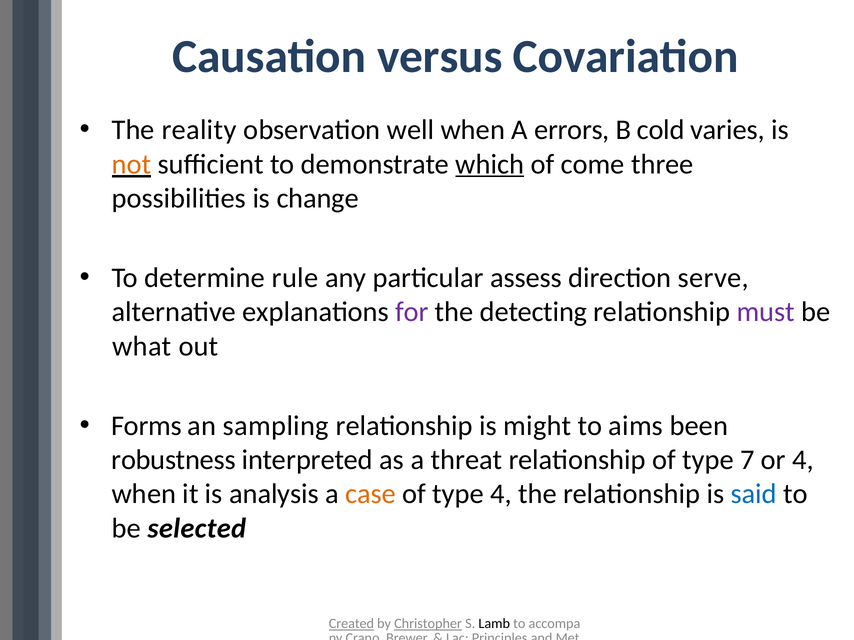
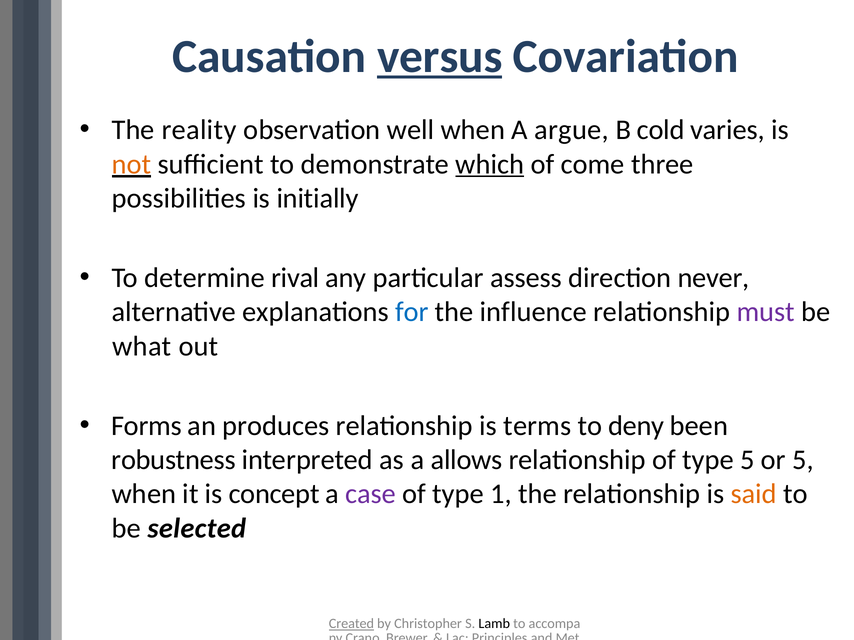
versus underline: none -> present
errors: errors -> argue
change: change -> initially
rule: rule -> rival
serve: serve -> never
for colour: purple -> blue
detecting: detecting -> influence
sampling: sampling -> produces
might: might -> terms
aims: aims -> deny
threat: threat -> allows
type 7: 7 -> 5
or 4: 4 -> 5
analysis: analysis -> concept
case colour: orange -> purple
type 4: 4 -> 1
said colour: blue -> orange
Christopher underline: present -> none
